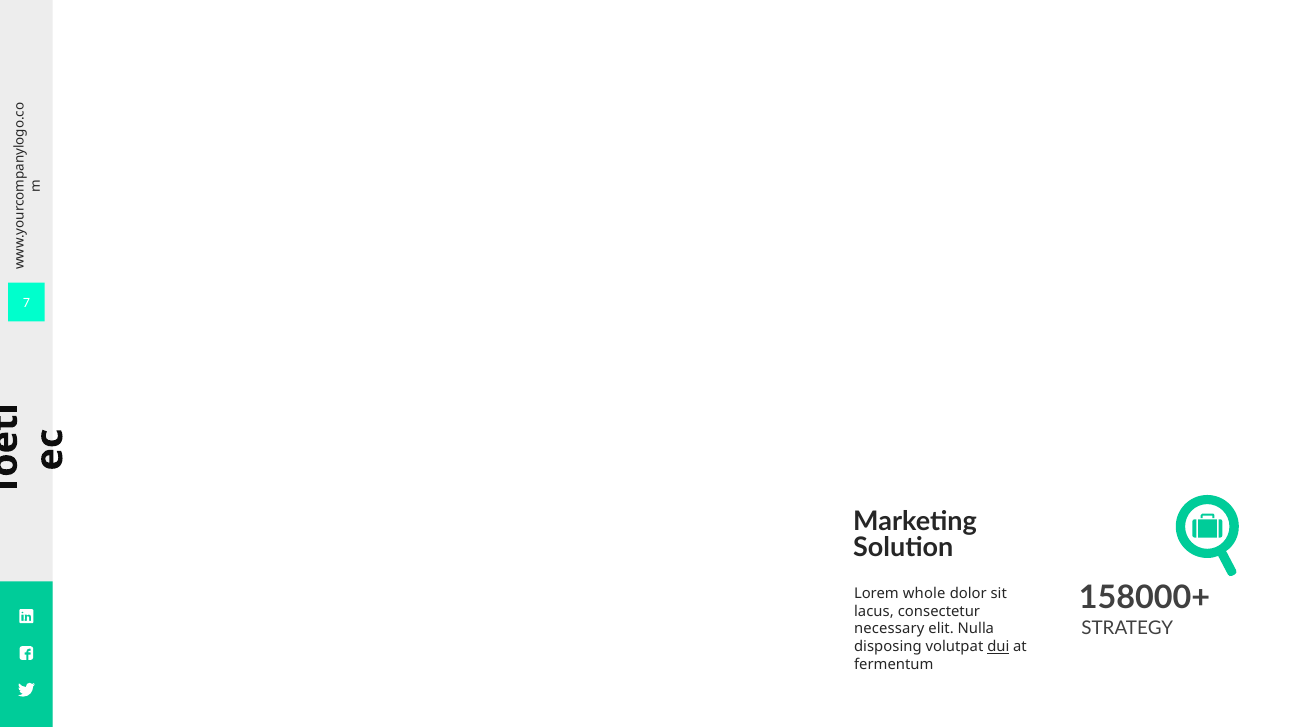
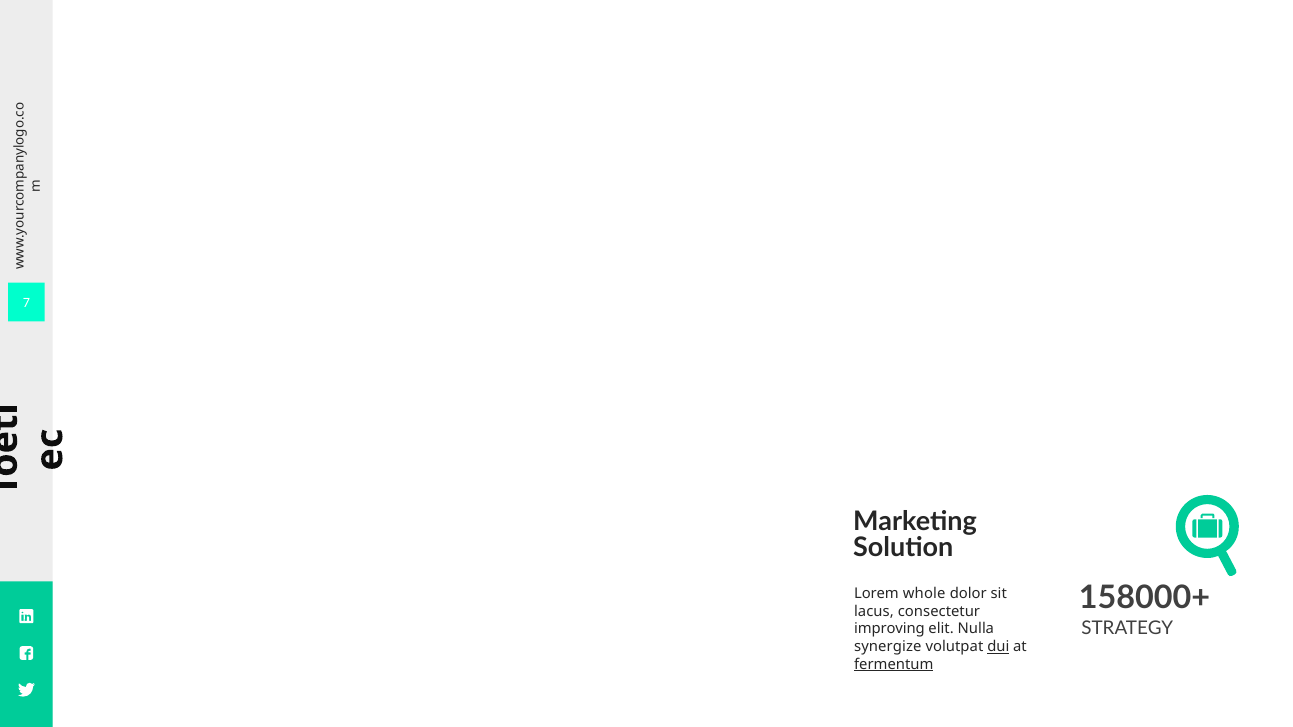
necessary: necessary -> improving
disposing: disposing -> synergize
fermentum underline: none -> present
